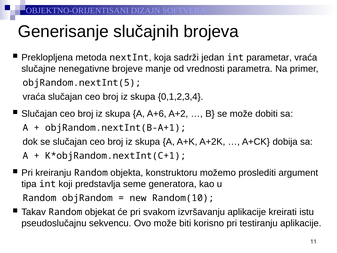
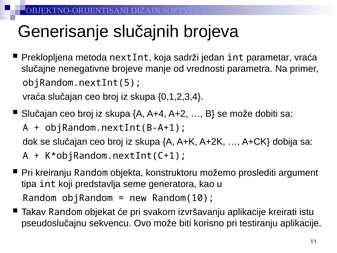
A+6: A+6 -> A+4
